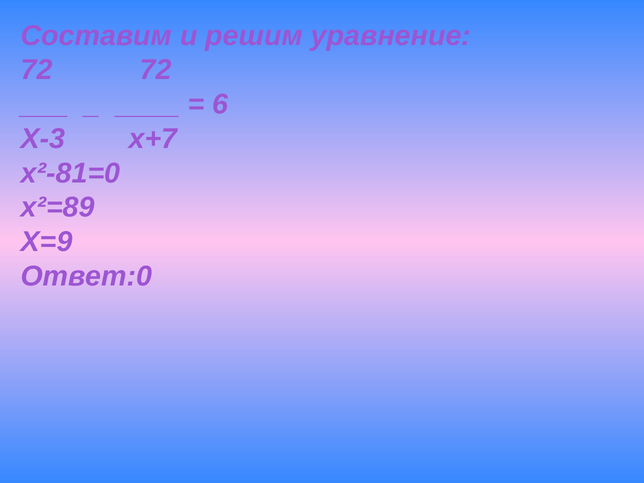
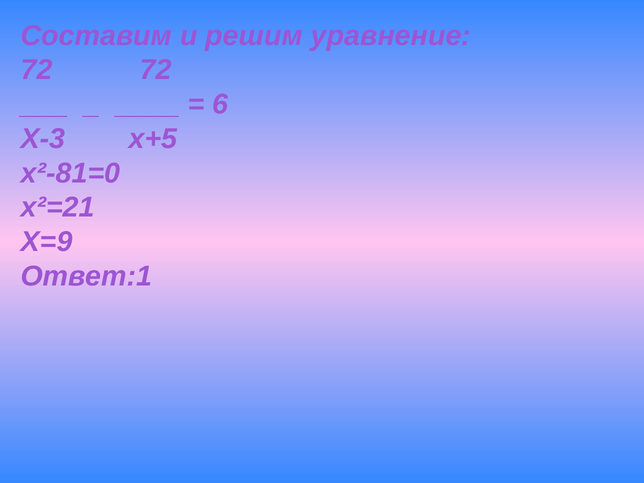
х+7: х+7 -> х+5
х²=89: х²=89 -> х²=21
Ответ:0: Ответ:0 -> Ответ:1
